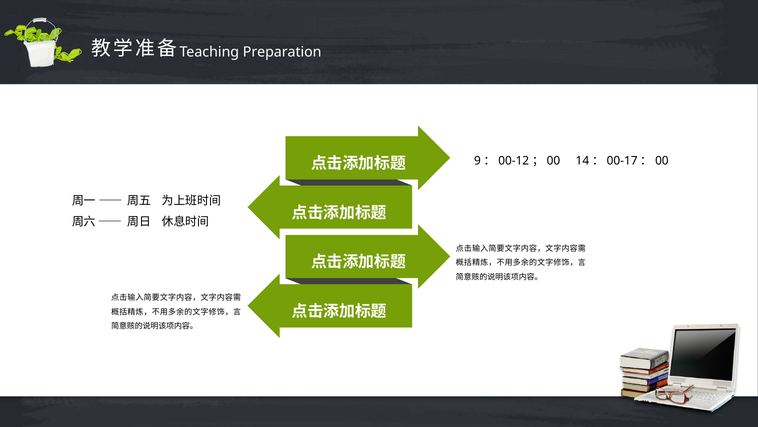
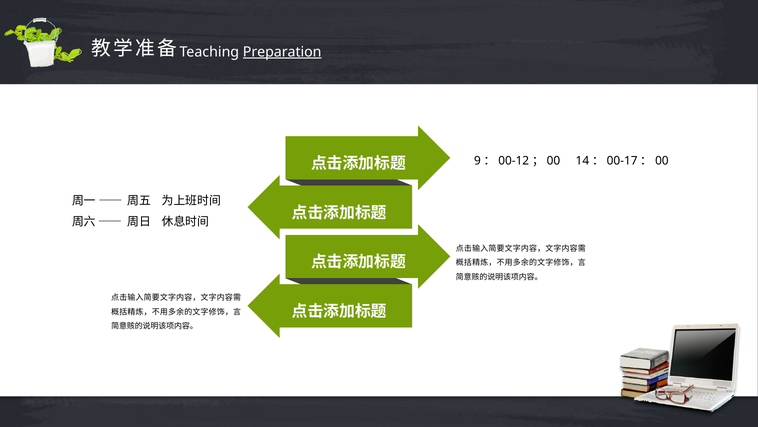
Preparation underline: none -> present
